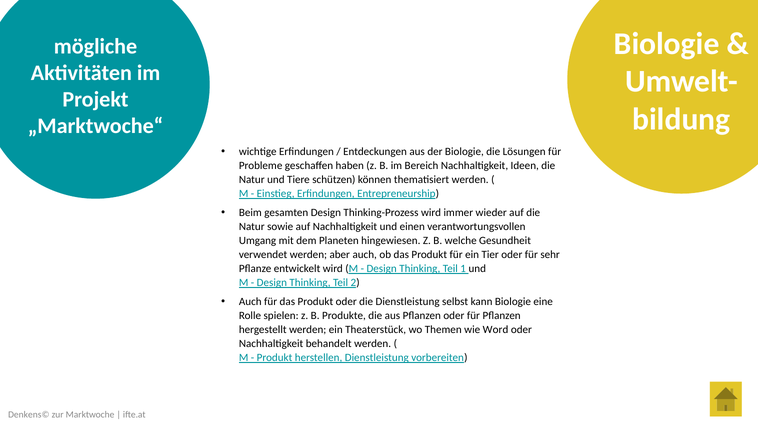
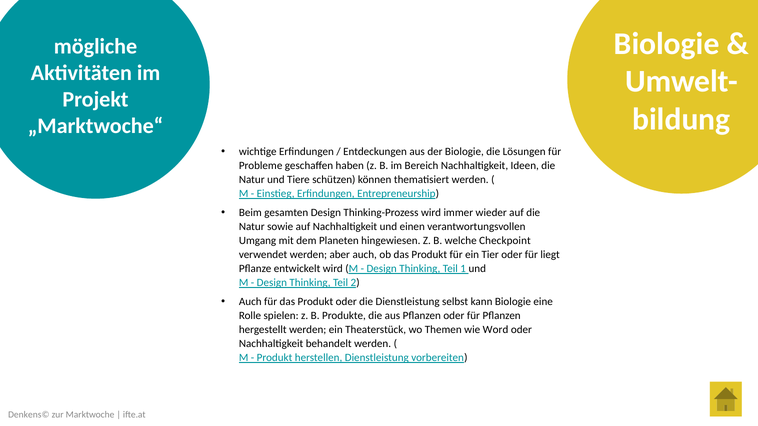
Gesundheit: Gesundheit -> Checkpoint
sehr: sehr -> liegt
